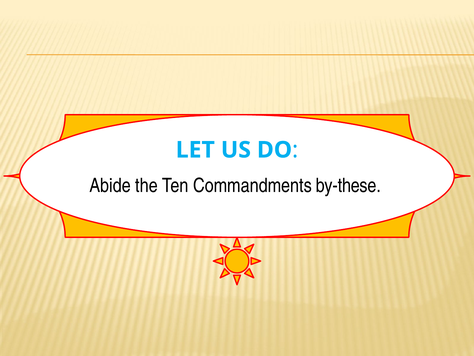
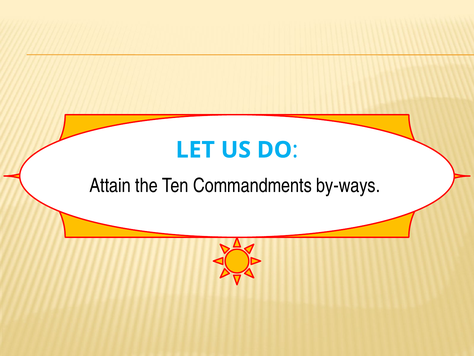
Abide: Abide -> Attain
by-these: by-these -> by-ways
